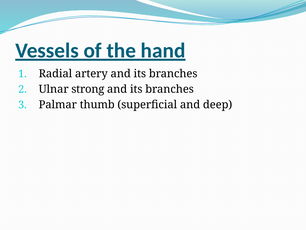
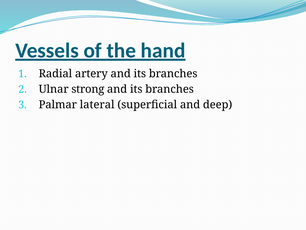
thumb: thumb -> lateral
